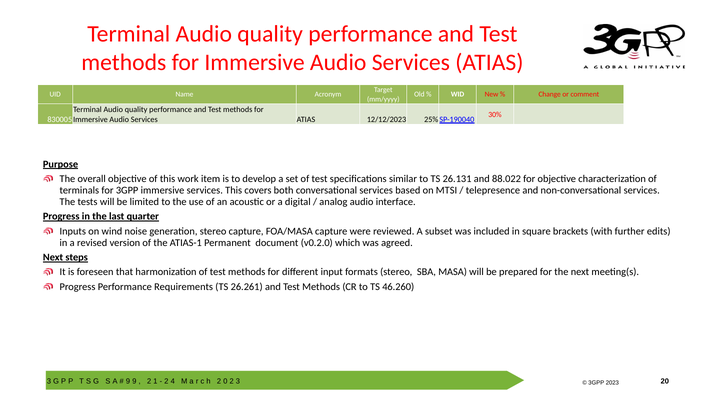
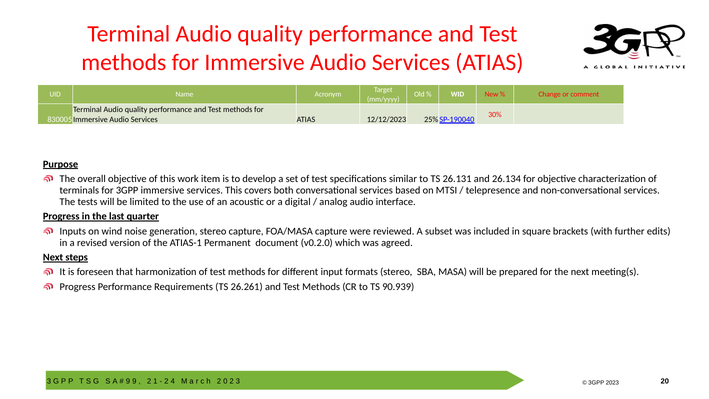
88.022: 88.022 -> 26.134
46.260: 46.260 -> 90.939
